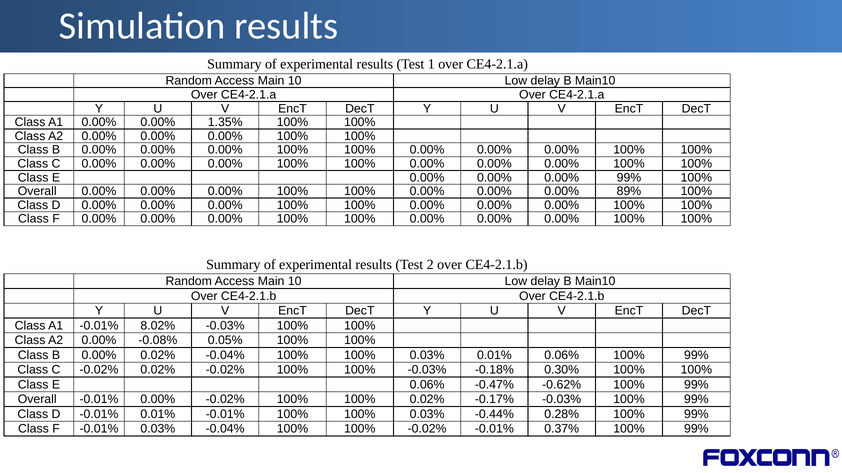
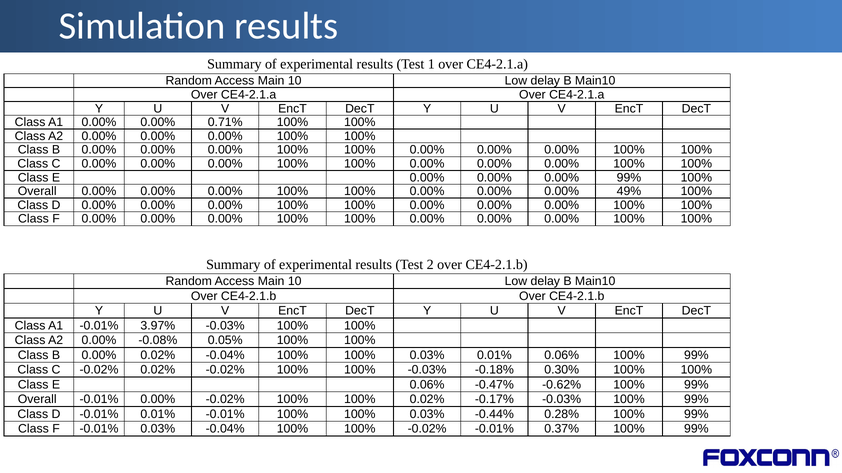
1.35%: 1.35% -> 0.71%
89%: 89% -> 49%
8.02%: 8.02% -> 3.97%
